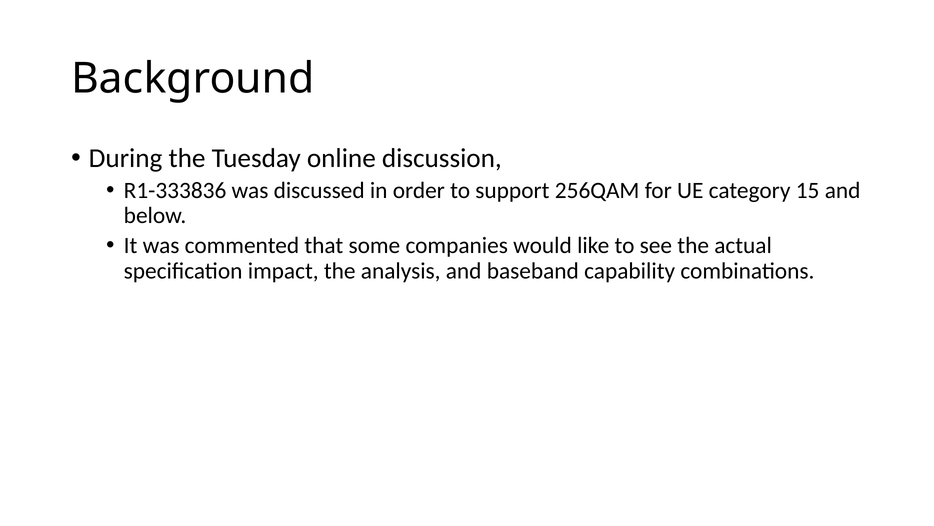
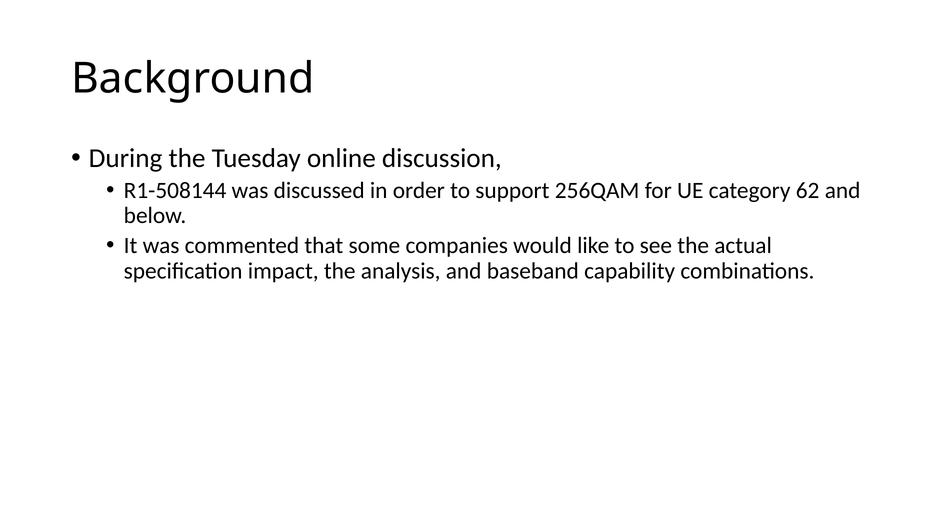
R1-333836: R1-333836 -> R1-508144
15: 15 -> 62
